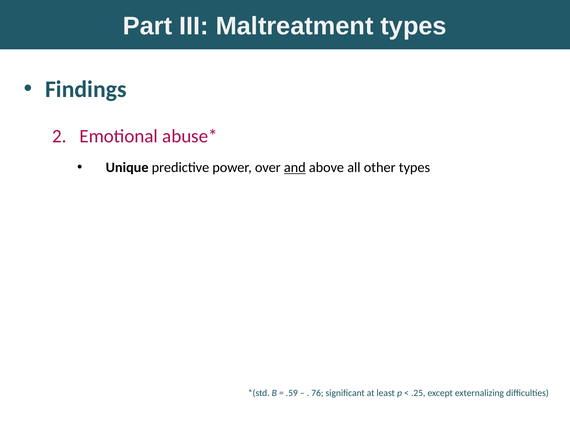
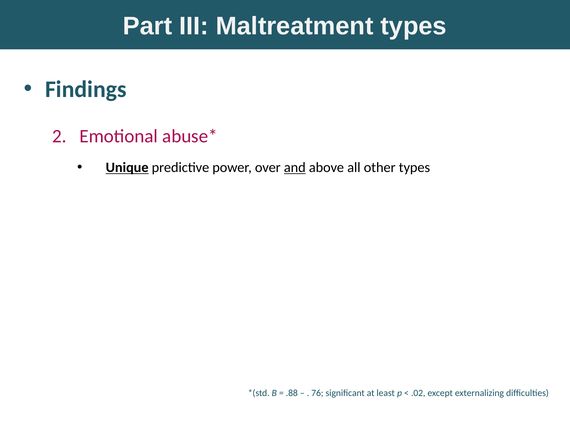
Unique underline: none -> present
.59: .59 -> .88
.25: .25 -> .02
